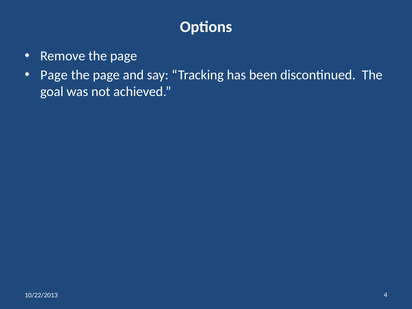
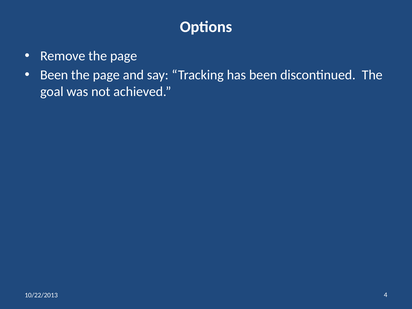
Page at (54, 75): Page -> Been
